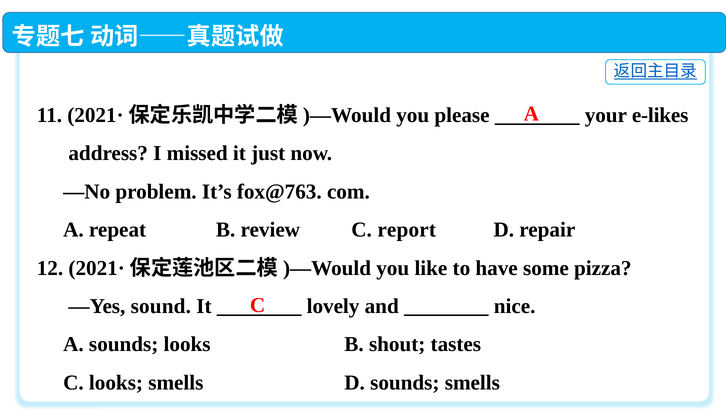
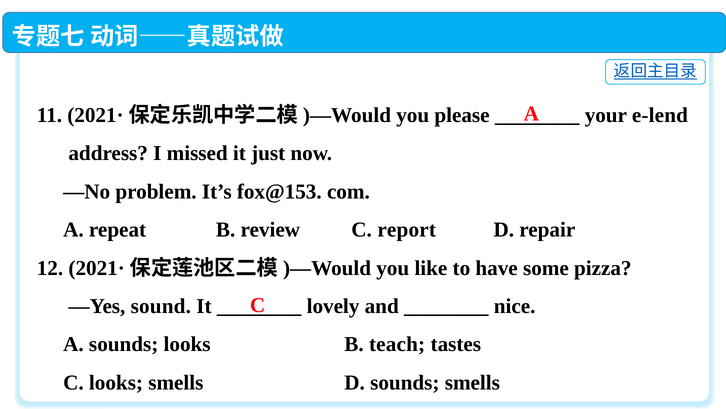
e-likes: e-likes -> e-lend
fox@763: fox@763 -> fox@153
shout: shout -> teach
